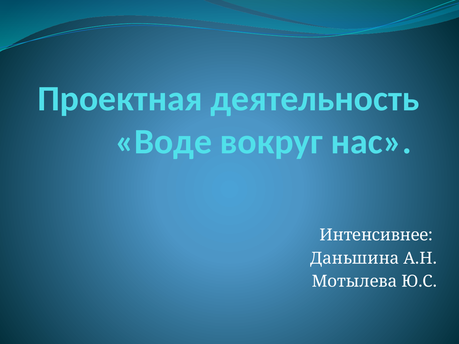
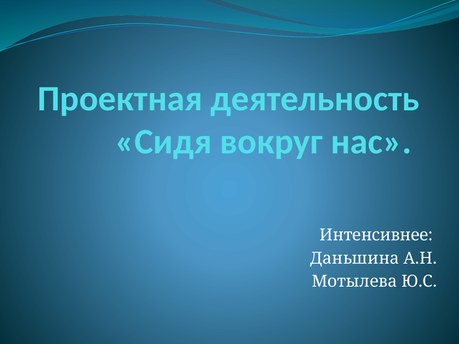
Воде: Воде -> Сидя
